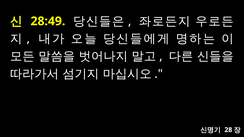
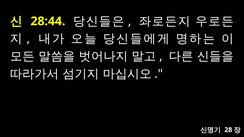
28:49: 28:49 -> 28:44
